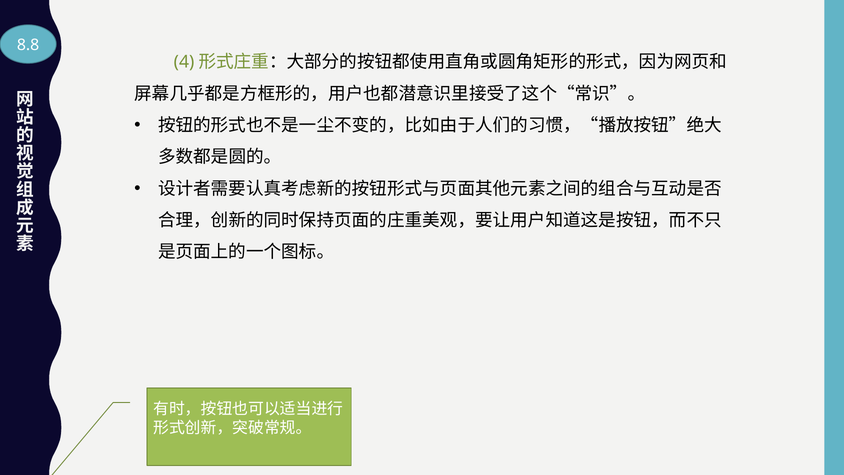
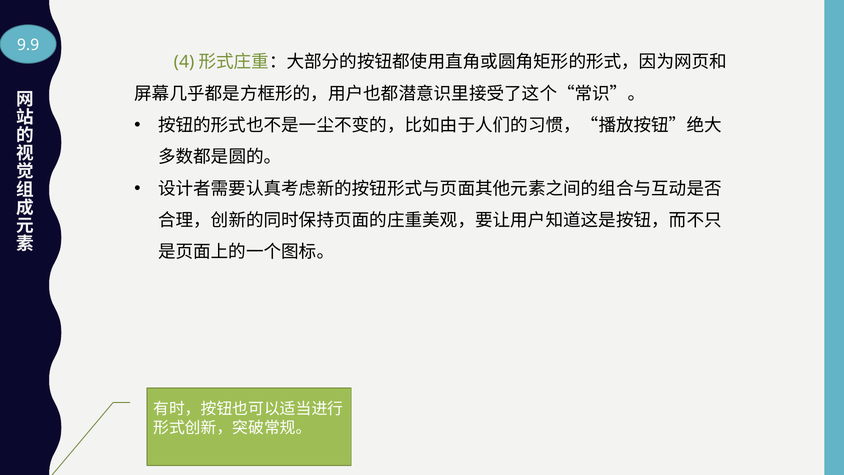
8.8: 8.8 -> 9.9
